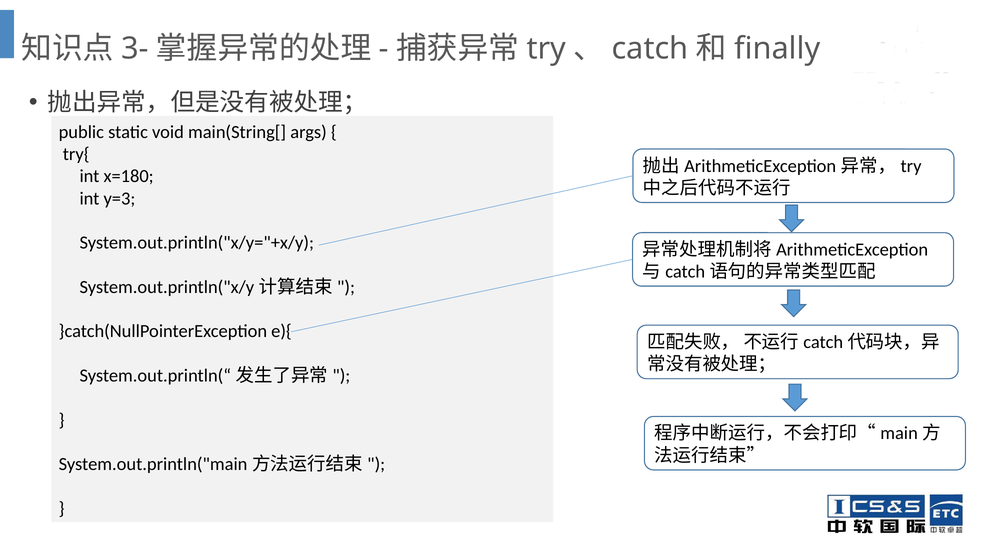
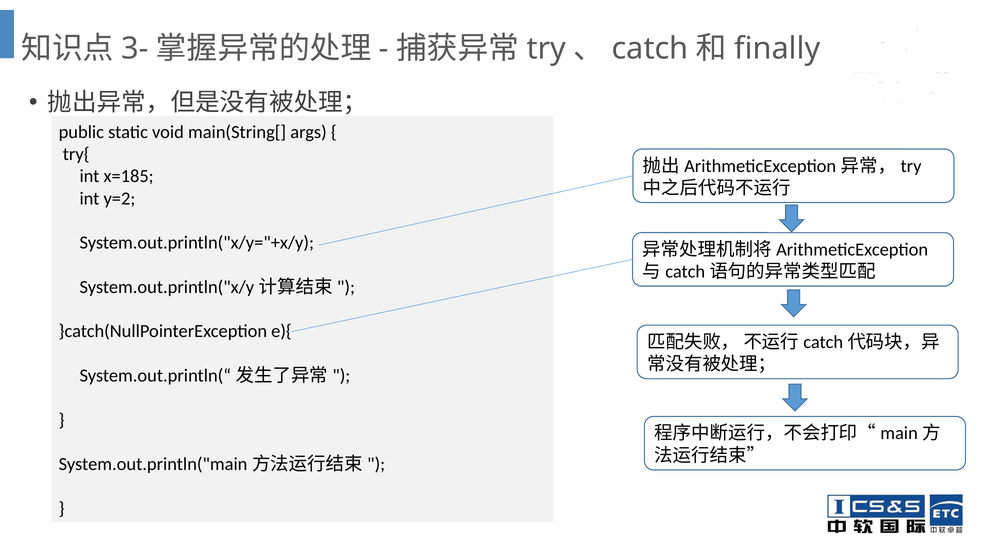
x=180: x=180 -> x=185
y=3: y=3 -> y=2
